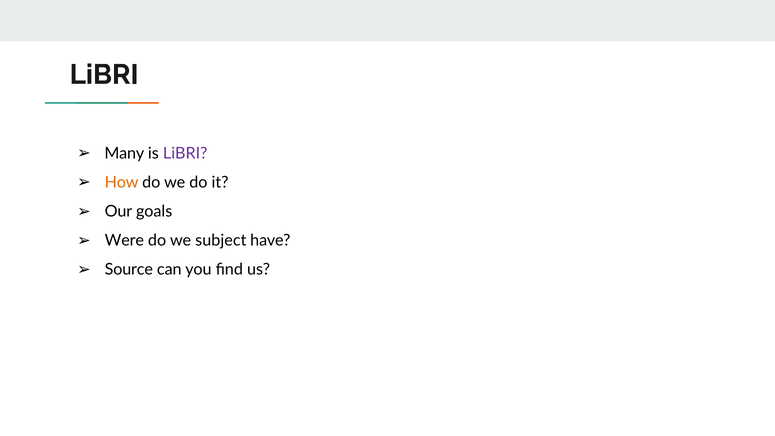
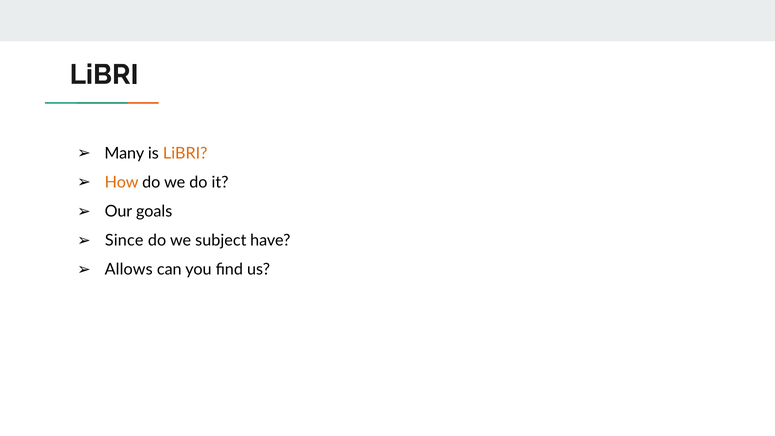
LiBRI at (185, 153) colour: purple -> orange
Were: Were -> Since
Source: Source -> Allows
